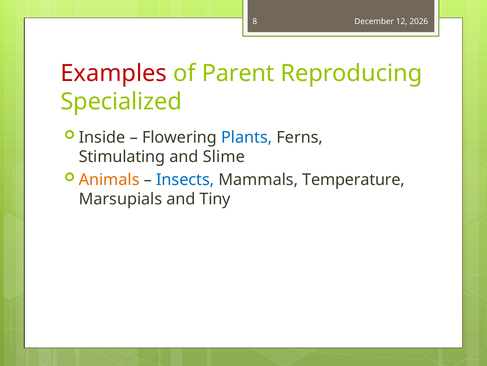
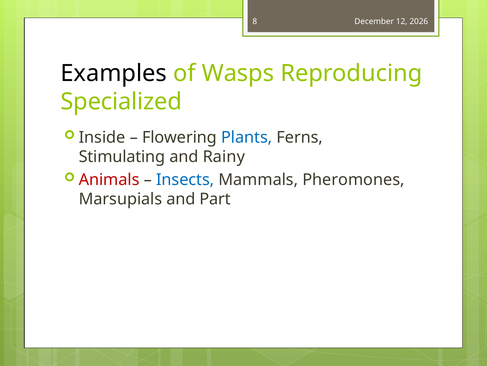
Examples colour: red -> black
Parent: Parent -> Wasps
Slime: Slime -> Rainy
Animals colour: orange -> red
Temperature: Temperature -> Pheromones
Tiny: Tiny -> Part
